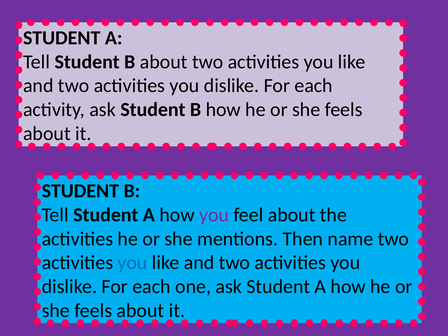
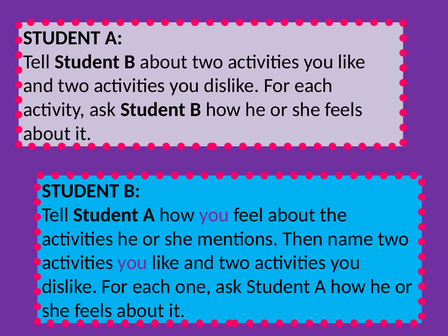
you at (133, 263) colour: blue -> purple
